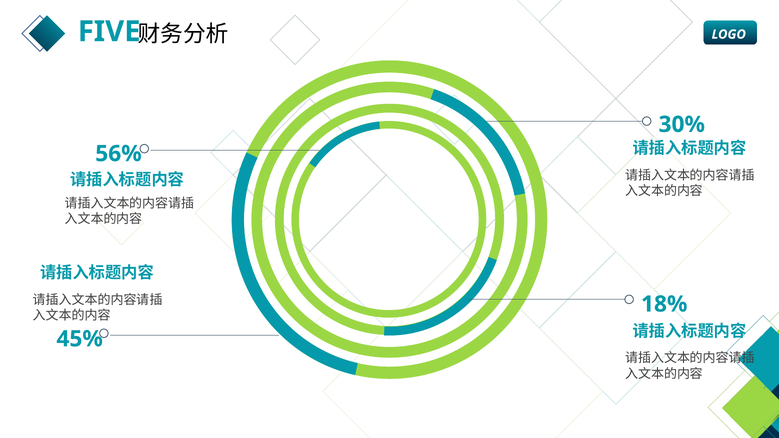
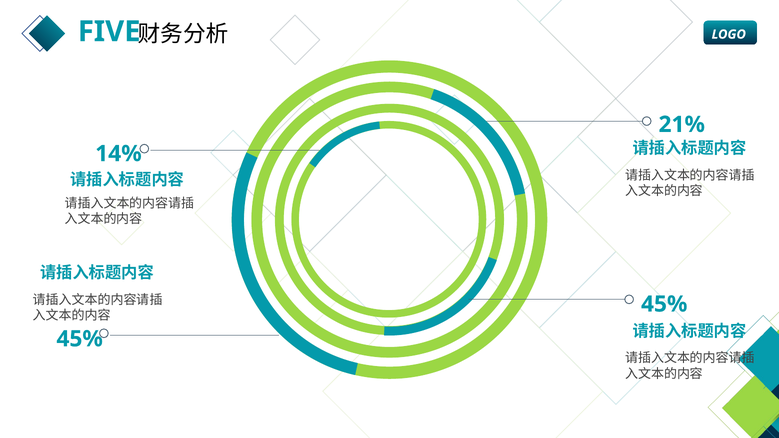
30%: 30% -> 21%
56%: 56% -> 14%
18% at (664, 304): 18% -> 45%
